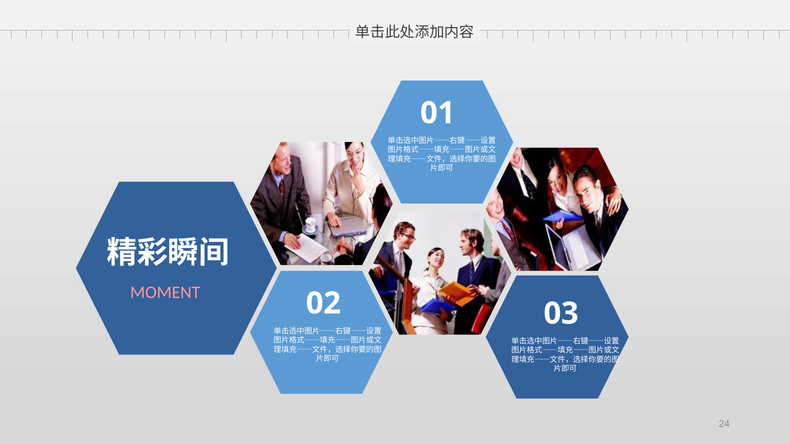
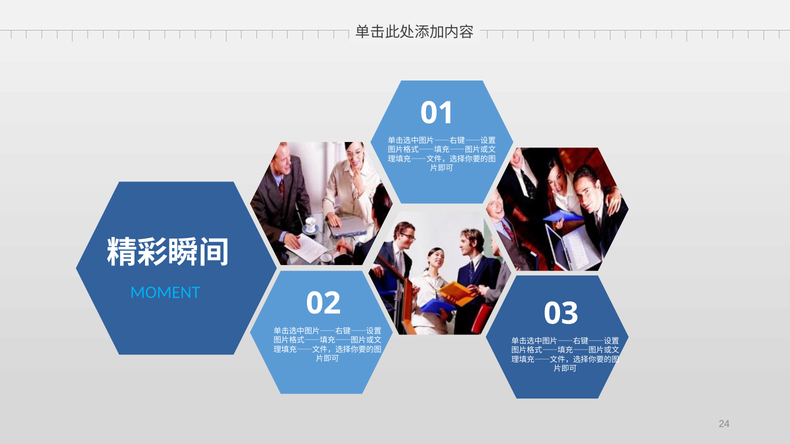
MOMENT colour: pink -> light blue
